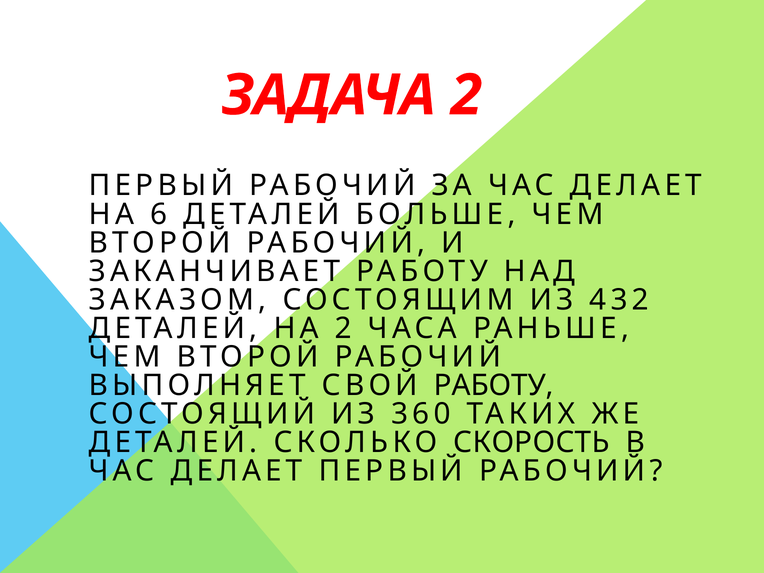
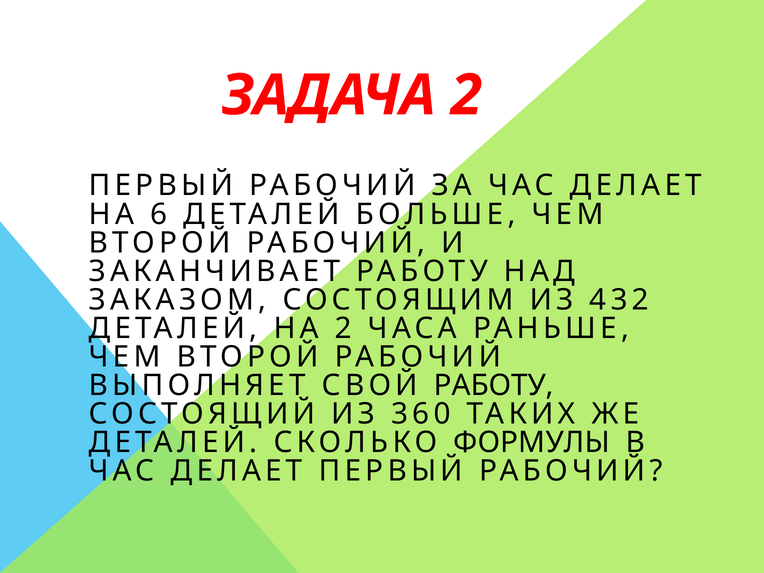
СКОРОСТЬ: СКОРОСТЬ -> ФОРМУЛЫ
